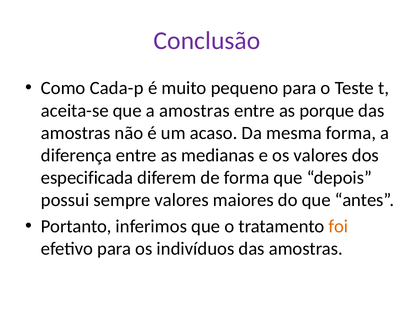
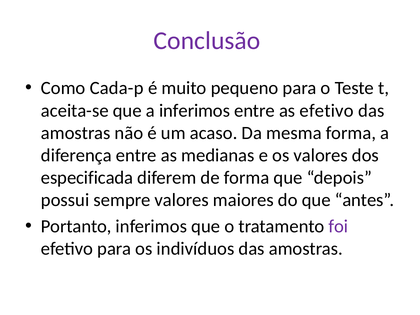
a amostras: amostras -> inferimos
as porque: porque -> efetivo
foi colour: orange -> purple
